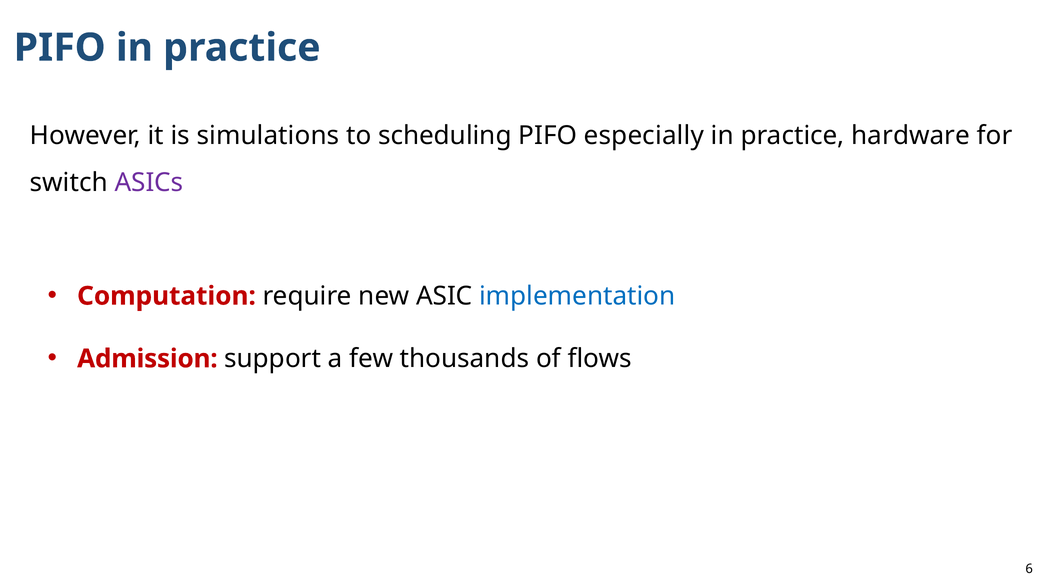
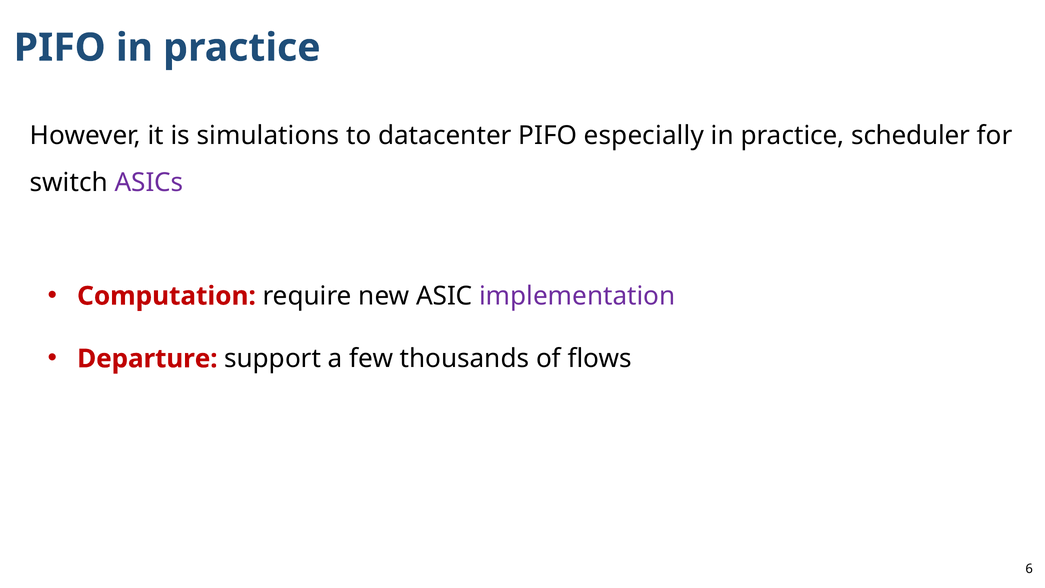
scheduling: scheduling -> datacenter
hardware: hardware -> scheduler
implementation colour: blue -> purple
Admission: Admission -> Departure
